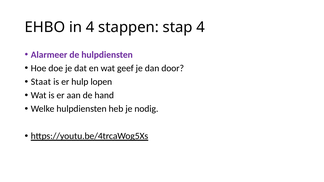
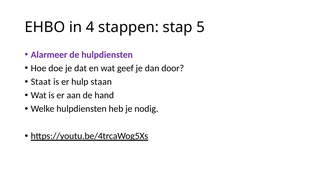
stap 4: 4 -> 5
lopen: lopen -> staan
